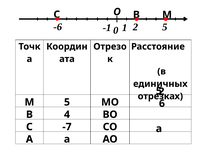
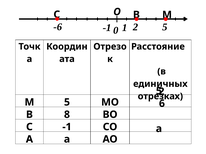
4: 4 -> 8
С -7: -7 -> -1
